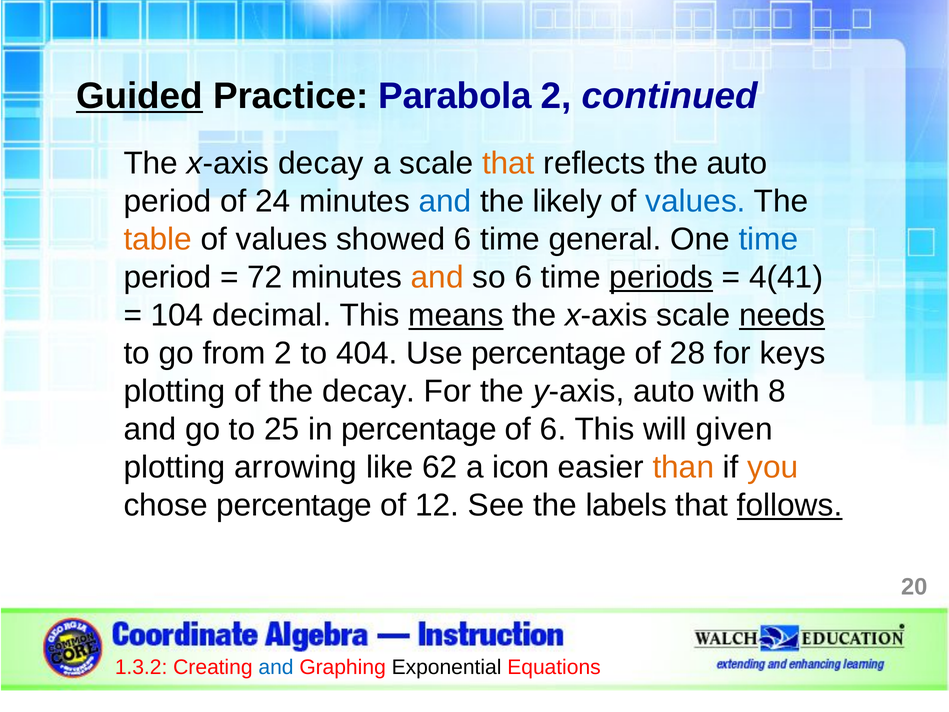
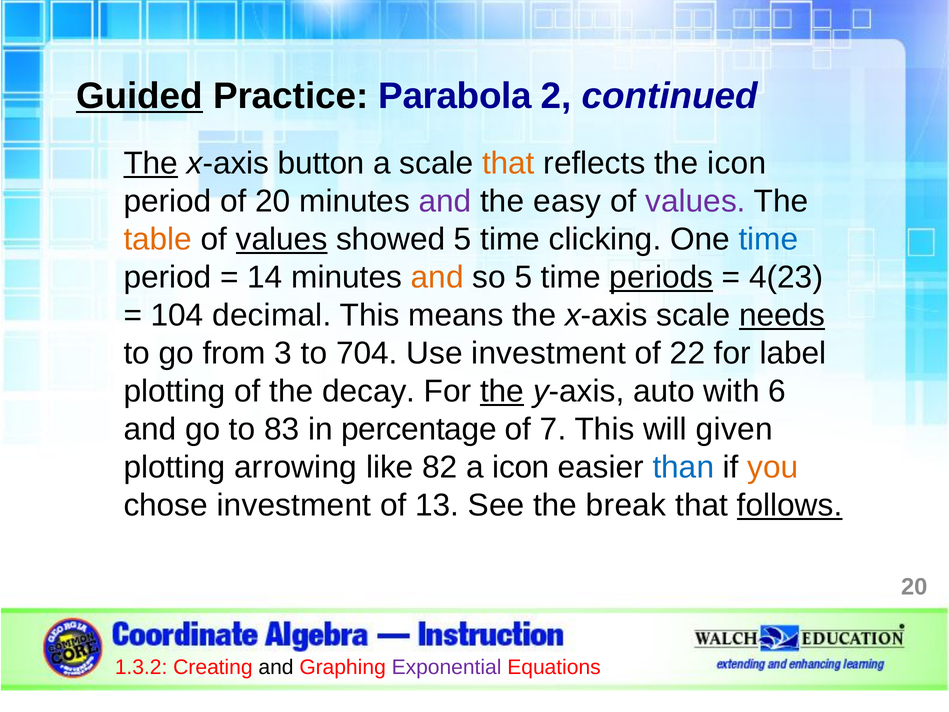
The at (151, 163) underline: none -> present
x-axis decay: decay -> button
the auto: auto -> icon
of 24: 24 -> 20
and at (445, 201) colour: blue -> purple
likely: likely -> easy
values at (696, 201) colour: blue -> purple
values at (282, 239) underline: none -> present
showed 6: 6 -> 5
general: general -> clicking
72: 72 -> 14
so 6: 6 -> 5
4(41: 4(41 -> 4(23
means underline: present -> none
from 2: 2 -> 3
404: 404 -> 704
Use percentage: percentage -> investment
28: 28 -> 22
keys: keys -> label
the at (502, 391) underline: none -> present
8: 8 -> 6
25: 25 -> 83
of 6: 6 -> 7
62: 62 -> 82
than colour: orange -> blue
chose percentage: percentage -> investment
12: 12 -> 13
labels: labels -> break
and at (276, 667) colour: blue -> black
Exponential colour: black -> purple
